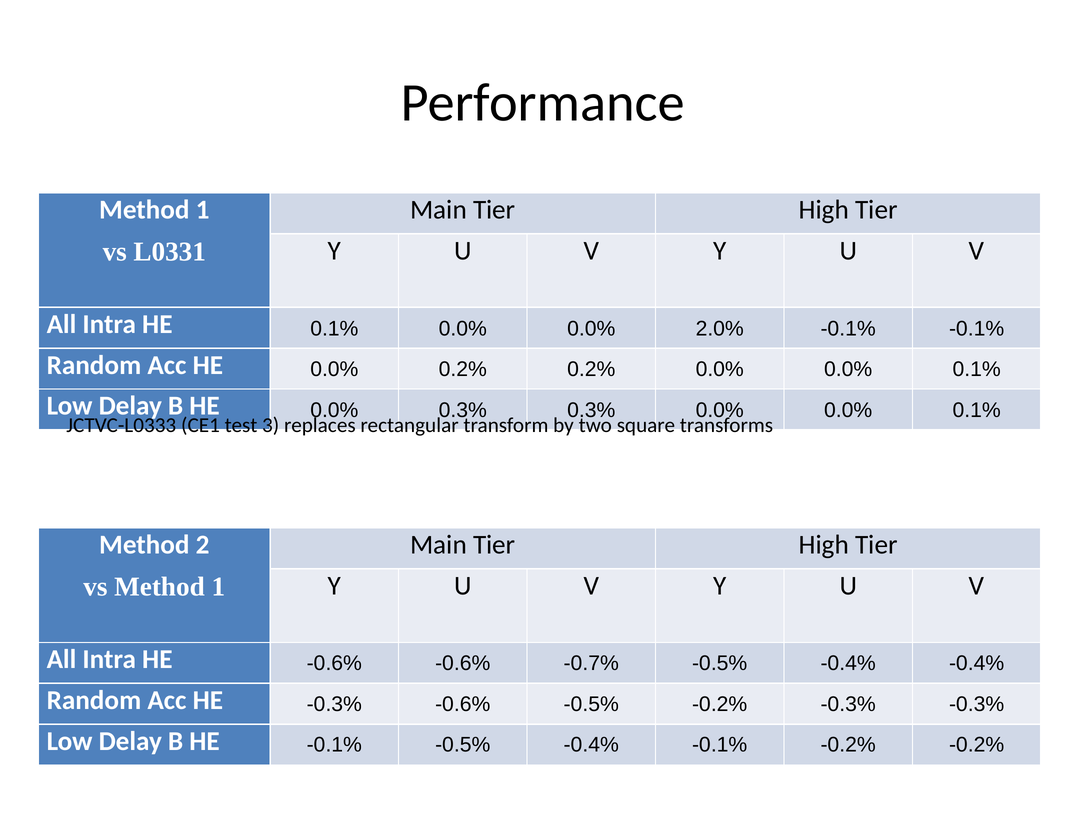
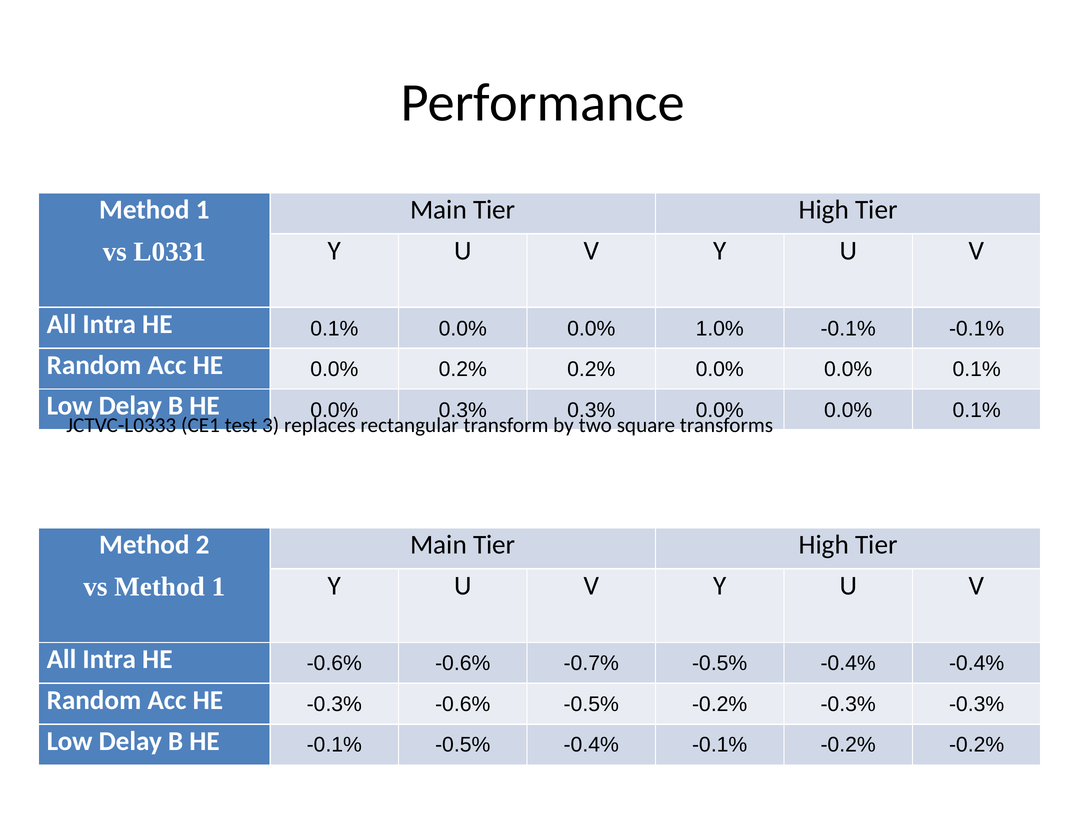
2.0%: 2.0% -> 1.0%
